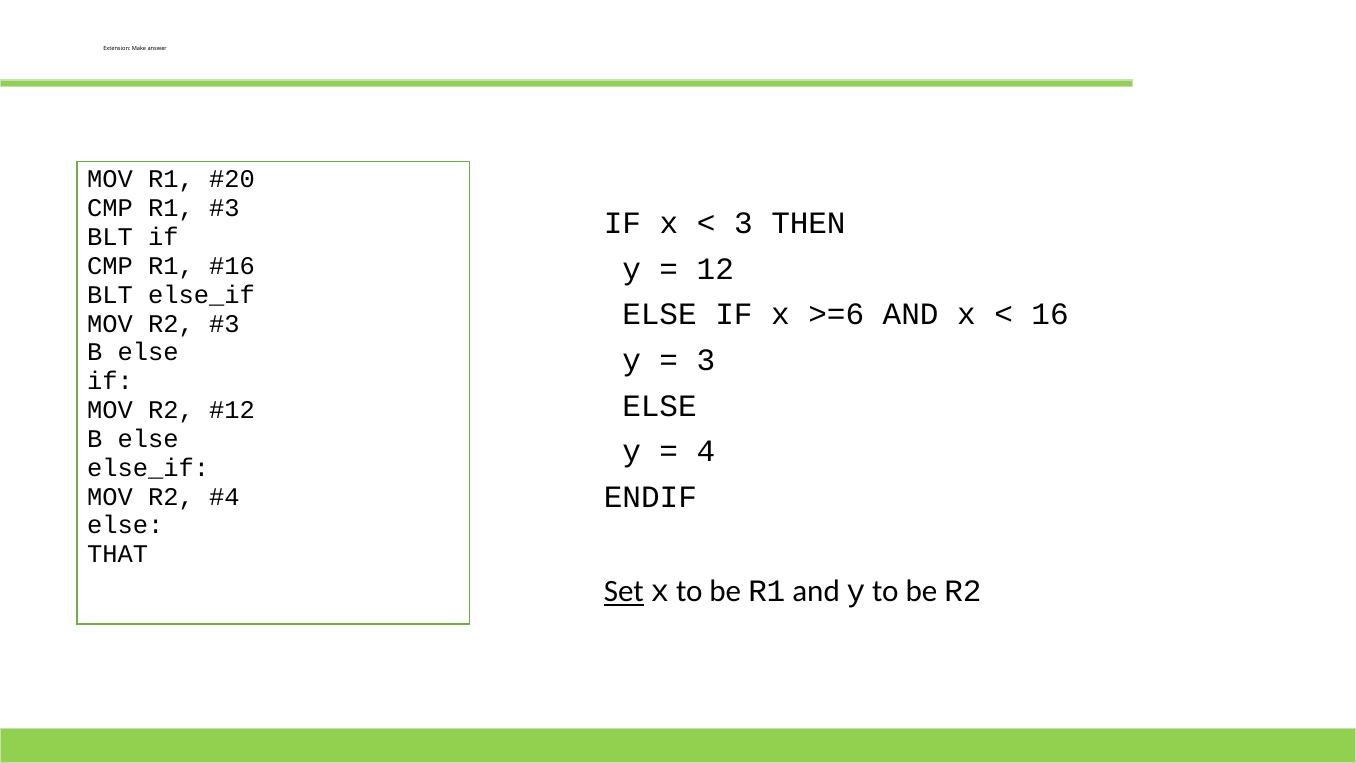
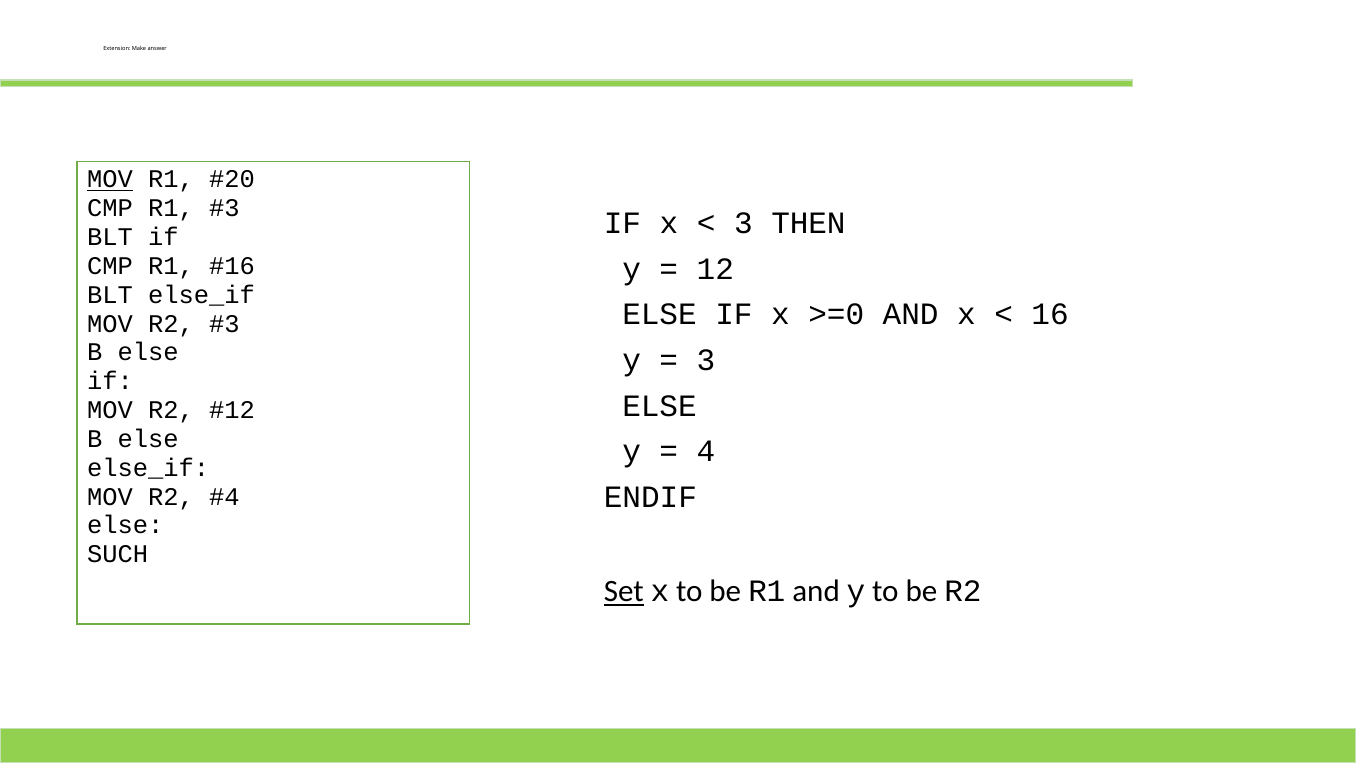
MOV at (110, 179) underline: none -> present
>=6: >=6 -> >=0
THAT: THAT -> SUCH
